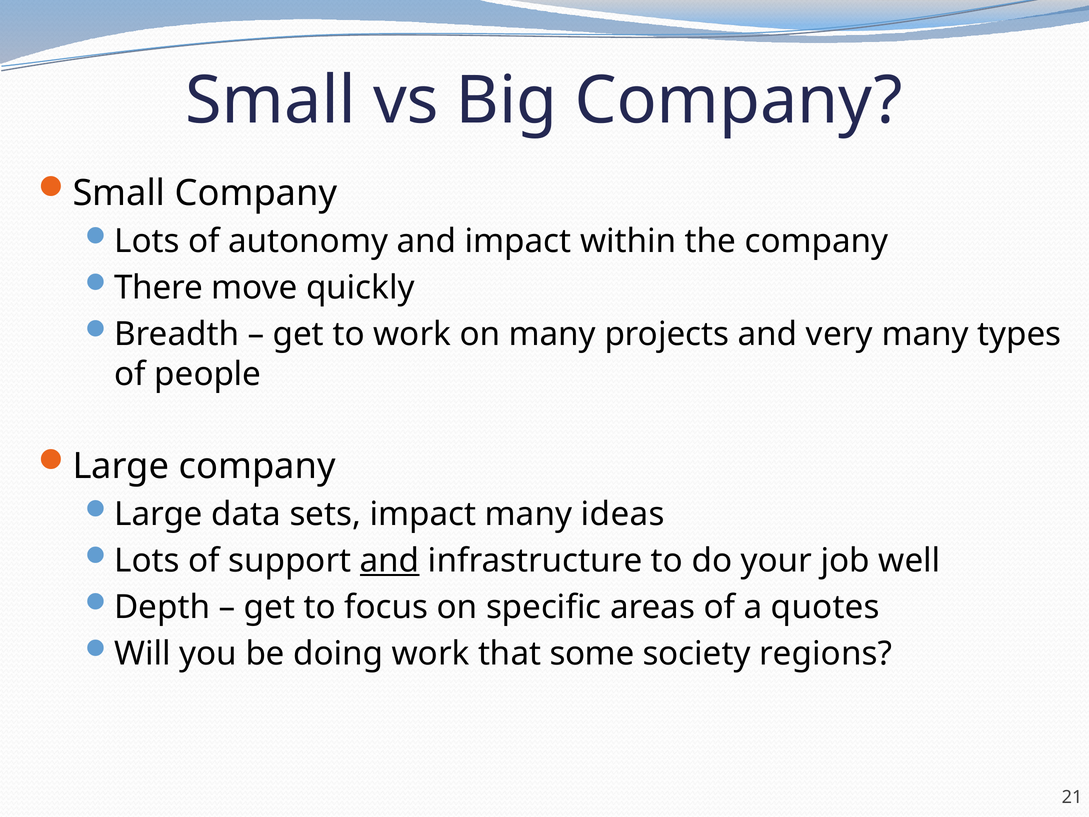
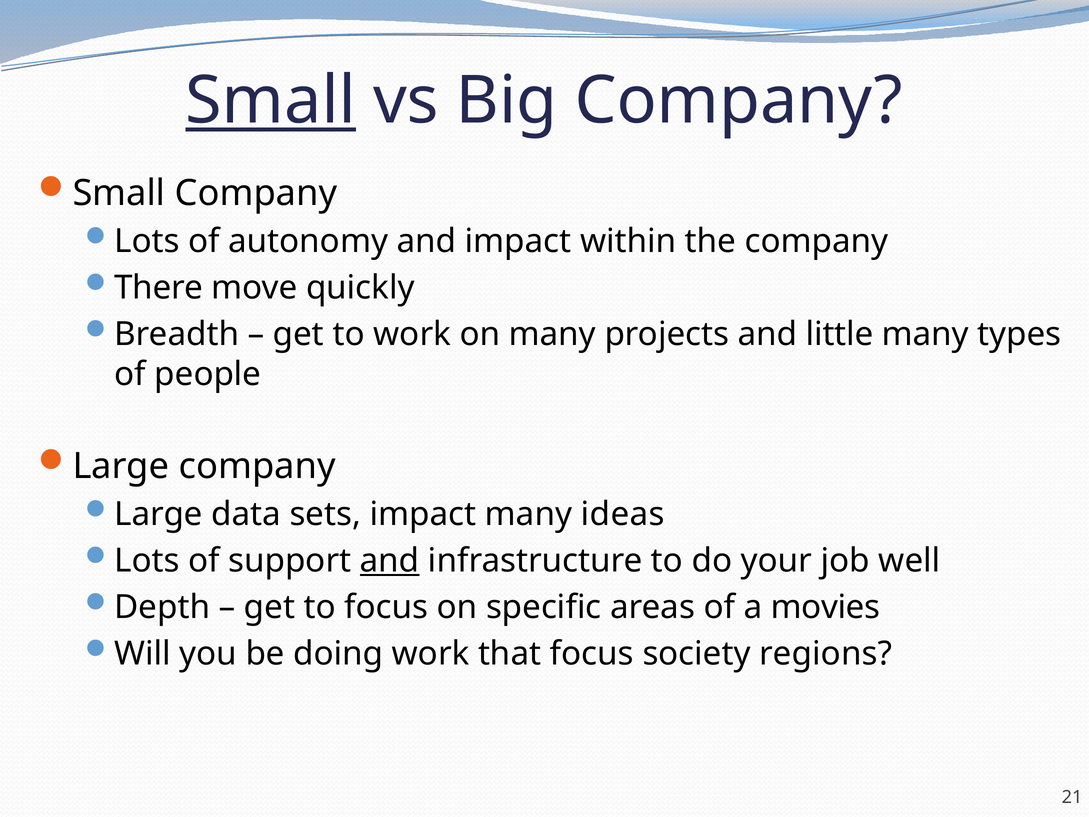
Small at (271, 101) underline: none -> present
very: very -> little
quotes: quotes -> movies
that some: some -> focus
